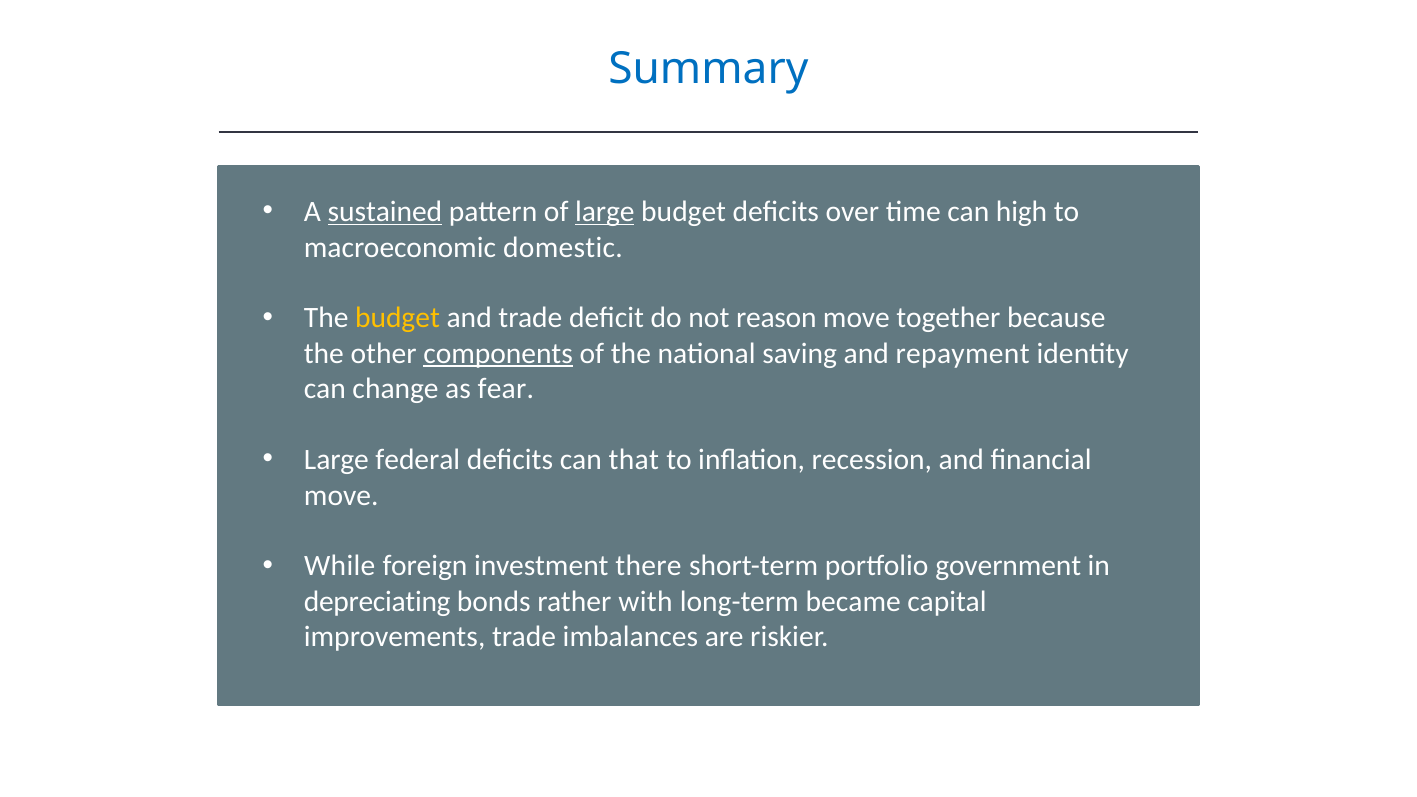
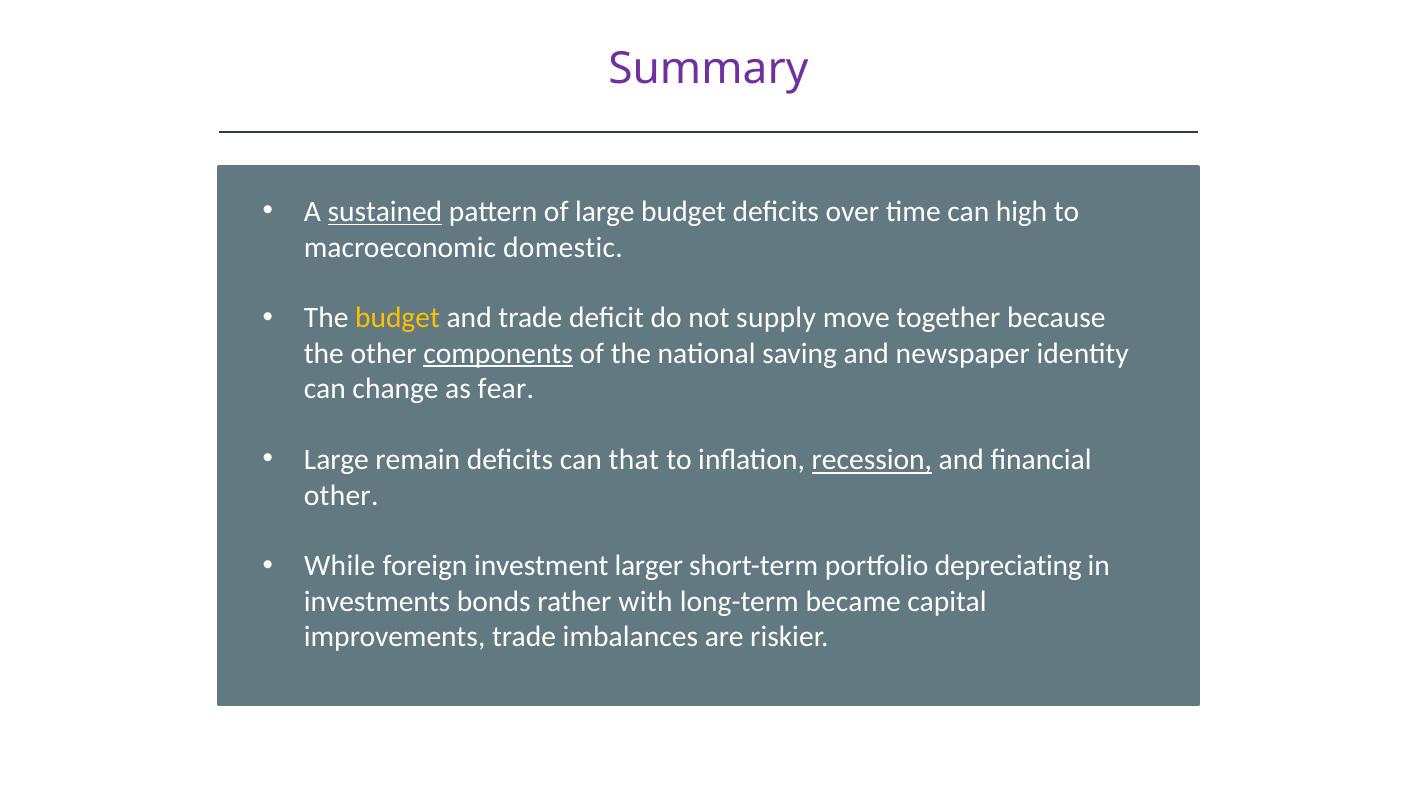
Summary colour: blue -> purple
large at (605, 212) underline: present -> none
reason: reason -> supply
repayment: repayment -> newspaper
federal: federal -> remain
recession underline: none -> present
move at (341, 495): move -> other
there: there -> larger
government: government -> depreciating
depreciating: depreciating -> investments
